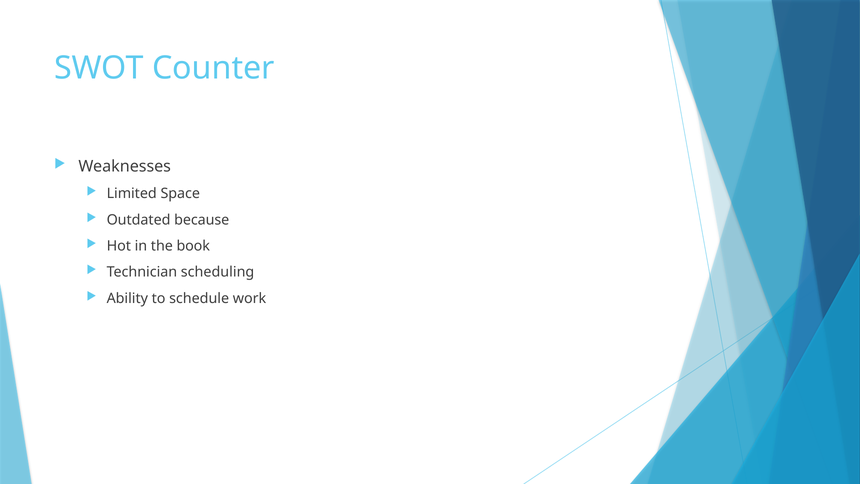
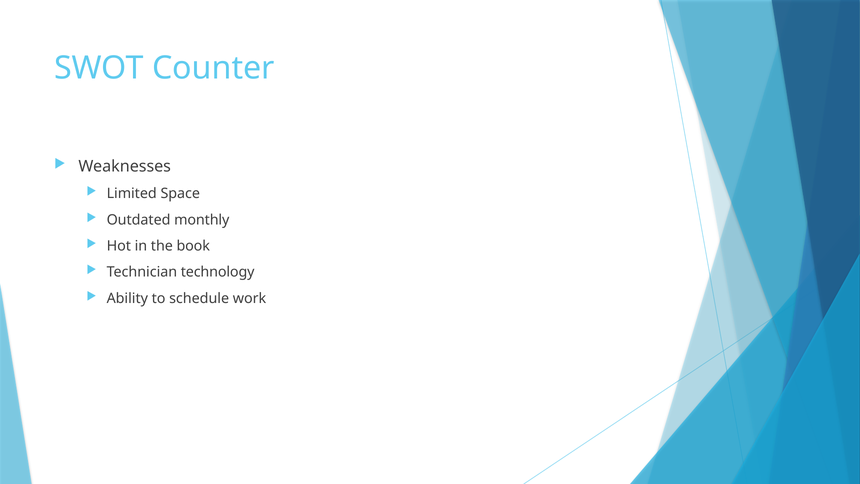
because: because -> monthly
scheduling: scheduling -> technology
